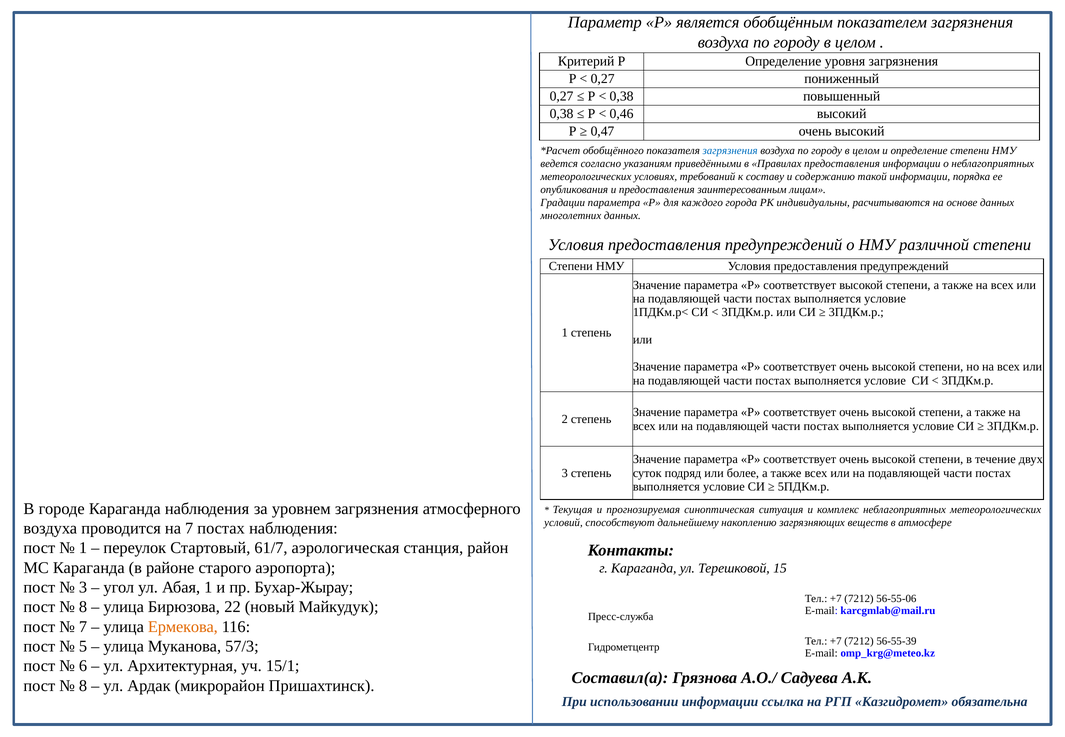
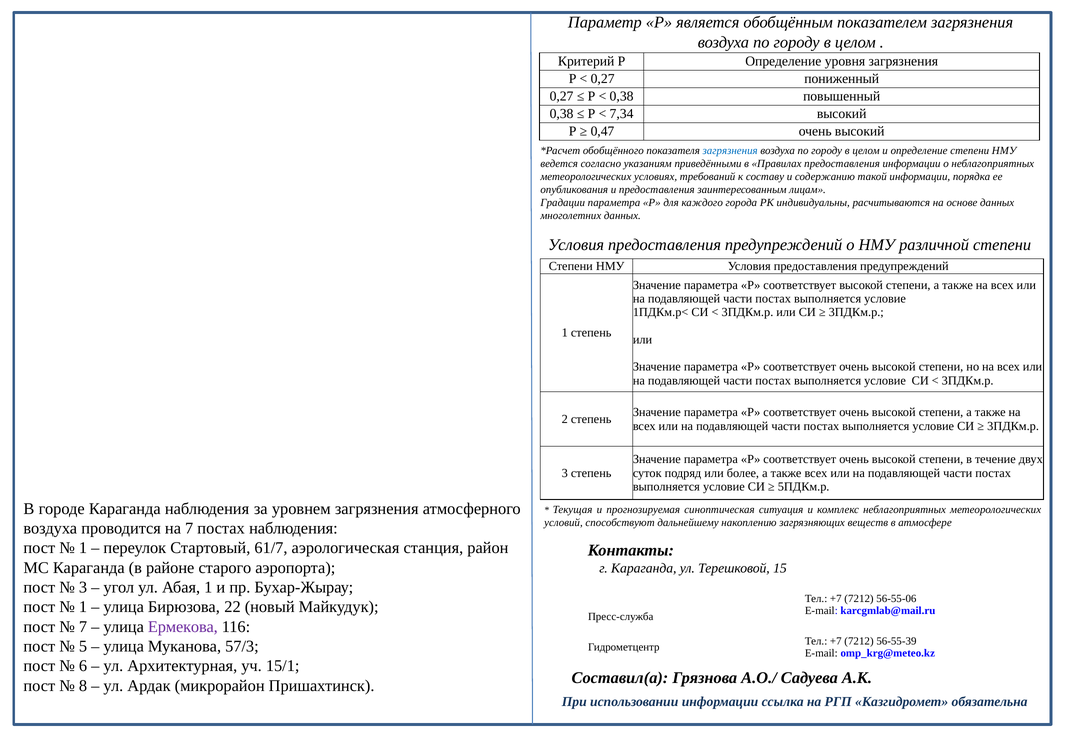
0,46: 0,46 -> 7,34
8 at (83, 607): 8 -> 1
Ермекова colour: orange -> purple
